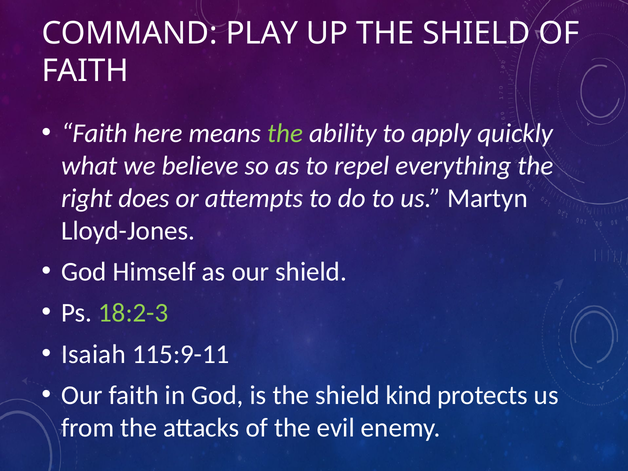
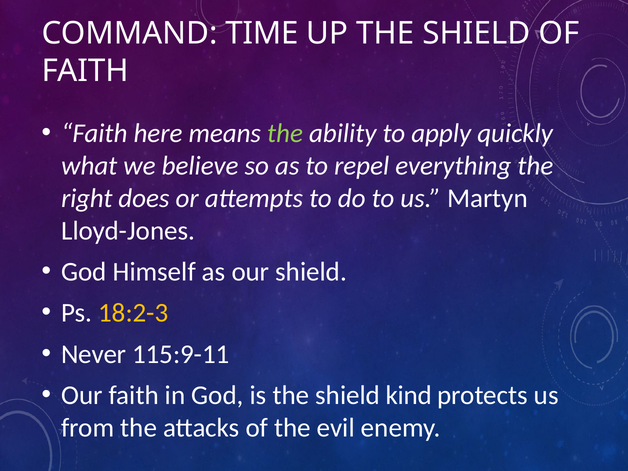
PLAY: PLAY -> TIME
18:2-3 colour: light green -> yellow
Isaiah: Isaiah -> Never
